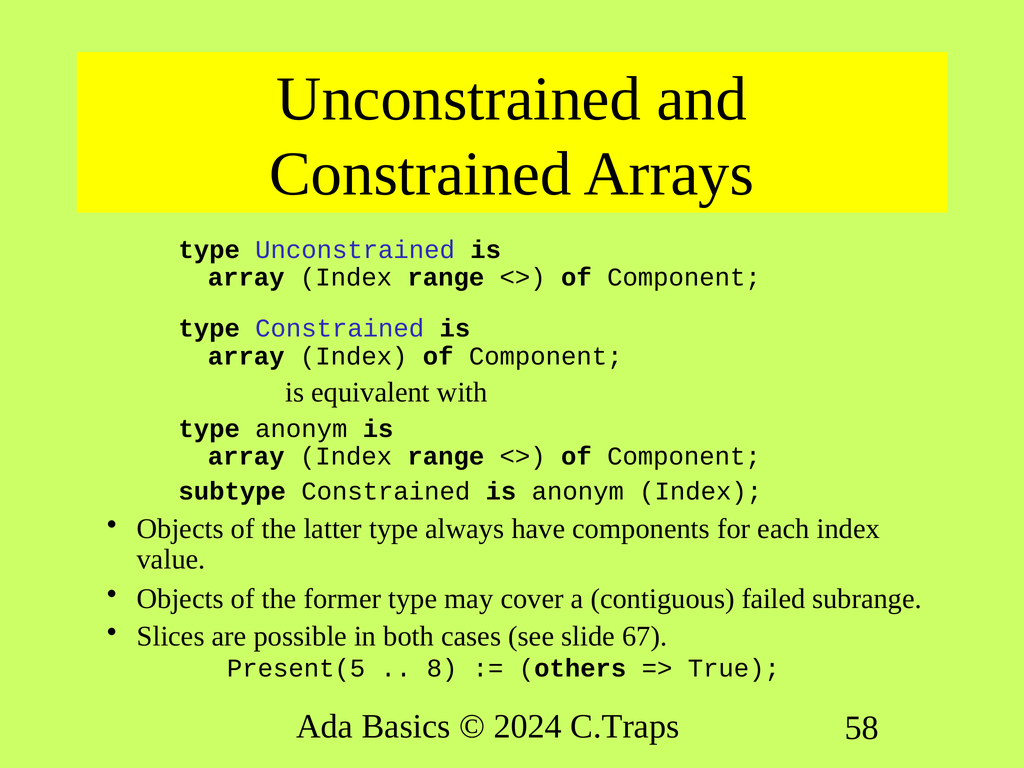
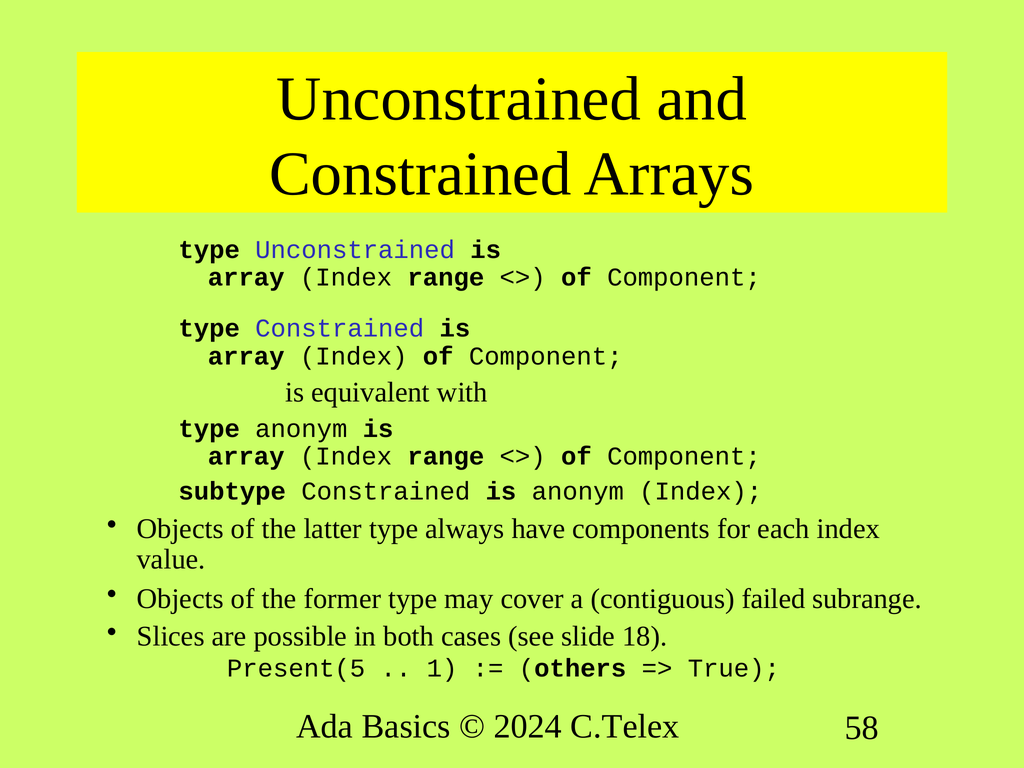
67: 67 -> 18
8: 8 -> 1
C.Traps: C.Traps -> C.Telex
